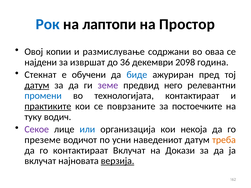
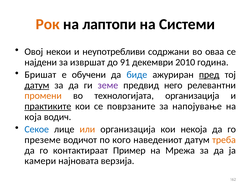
Рок colour: blue -> orange
Простор: Простор -> Системи
копии: копии -> некои
размислување: размислување -> неупотребливи
36: 36 -> 91
2098: 2098 -> 2010
Стекнат: Стекнат -> Бришат
пред underline: none -> present
промени colour: blue -> orange
технологијата контактираат: контактираат -> организација
постоечките: постоечките -> напојување
туку: туку -> која
Секое colour: purple -> blue
или colour: blue -> orange
усни: усни -> кого
контактираат Вклучат: Вклучат -> Пример
Докази: Докази -> Мрежа
вклучат at (40, 161): вклучат -> камери
верзија underline: present -> none
